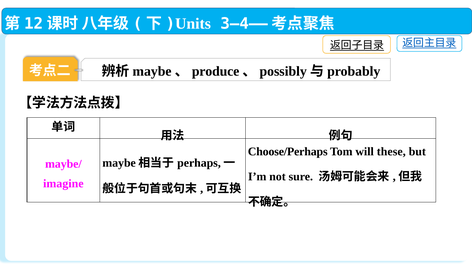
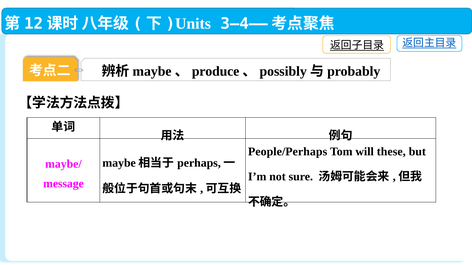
Choose/Perhaps: Choose/Perhaps -> People/Perhaps
imagine: imagine -> message
